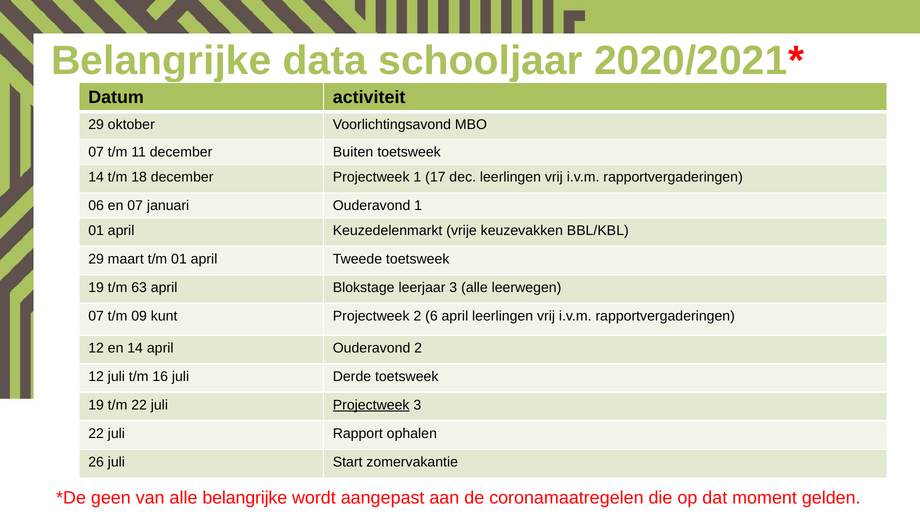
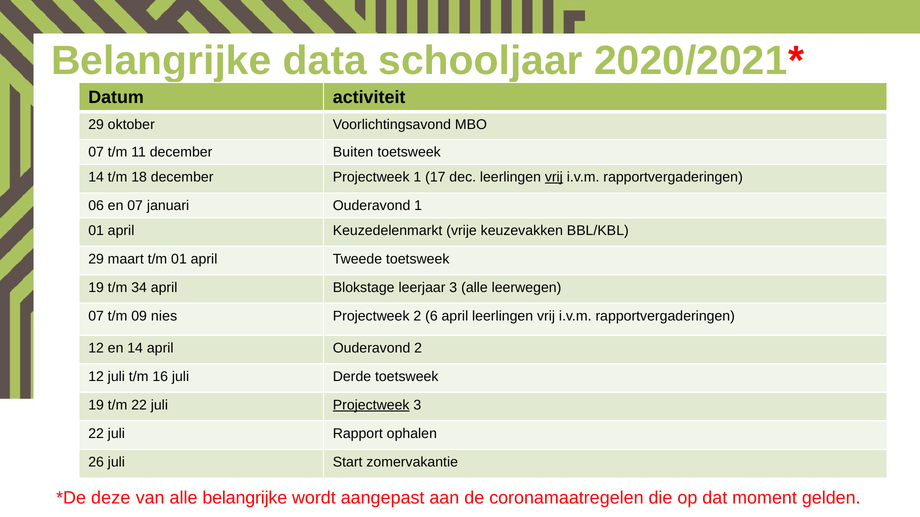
vrij at (554, 177) underline: none -> present
63: 63 -> 34
kunt: kunt -> nies
geen: geen -> deze
